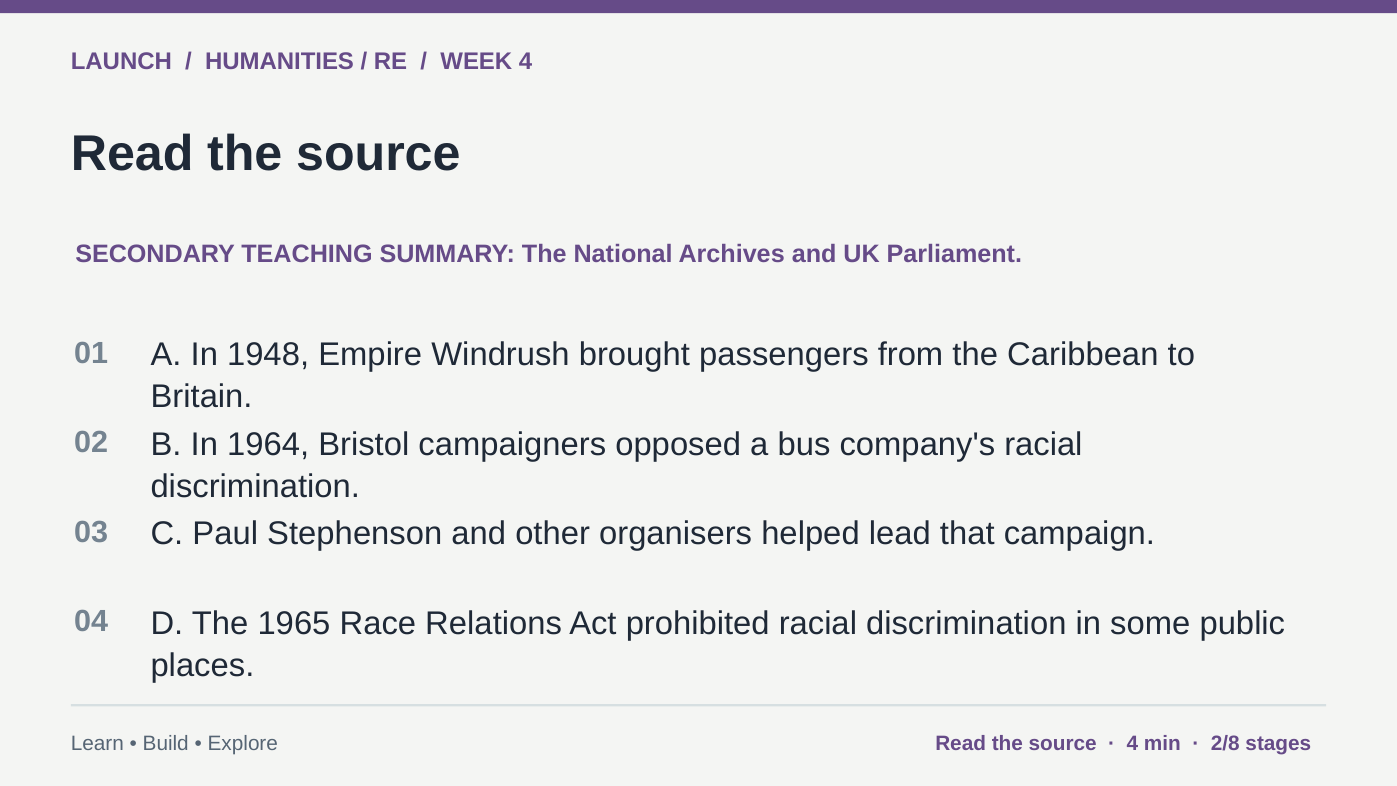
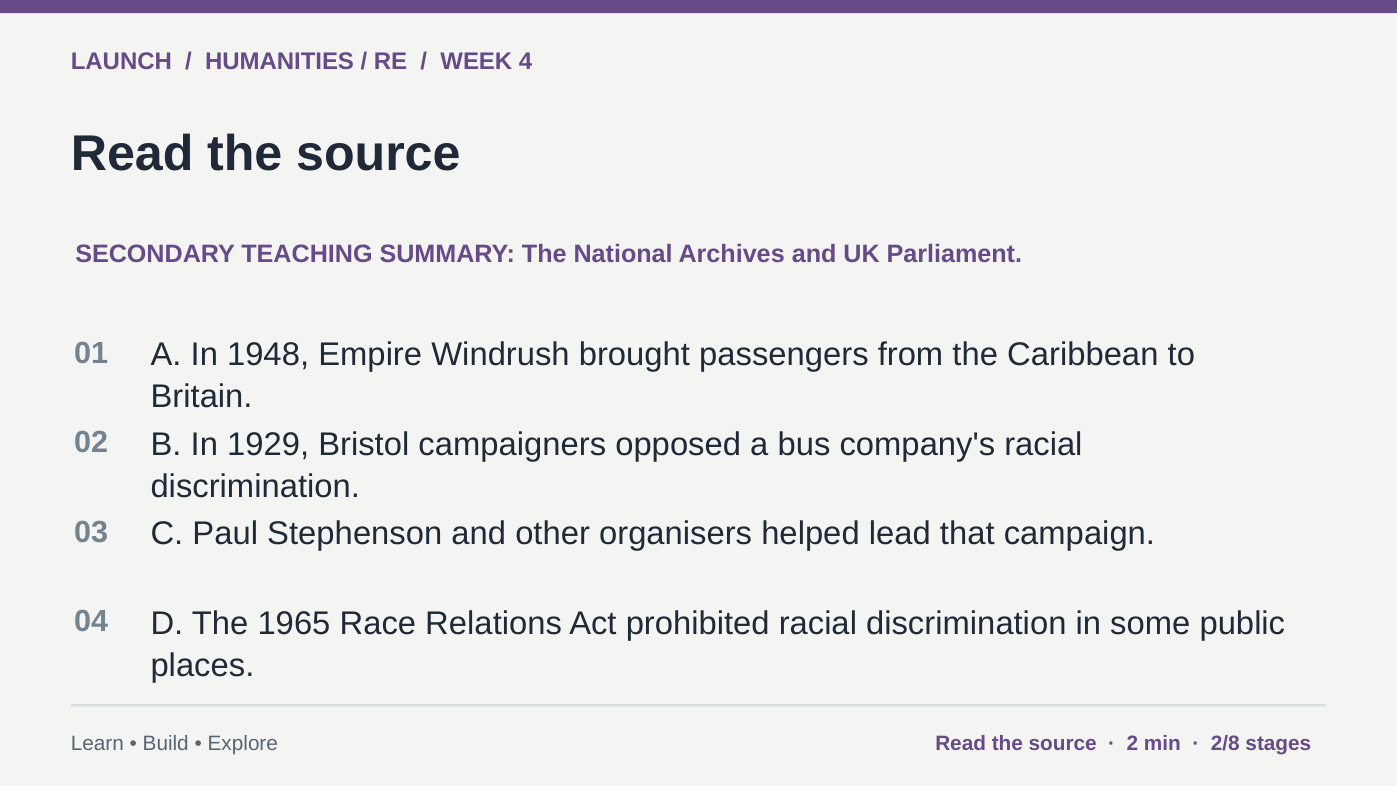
1964: 1964 -> 1929
4 at (1132, 744): 4 -> 2
